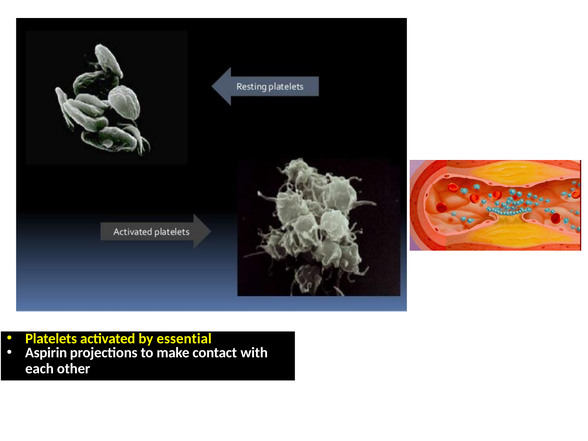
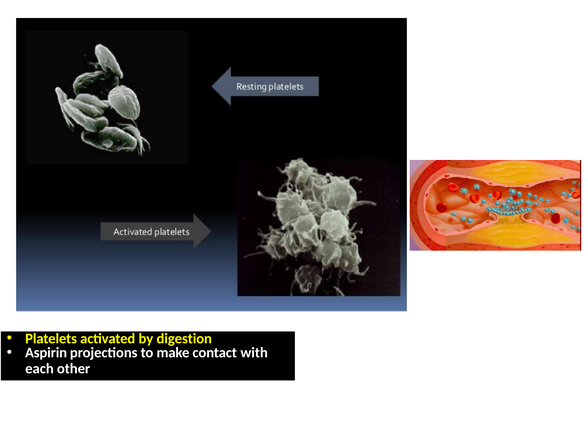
essential: essential -> digestion
